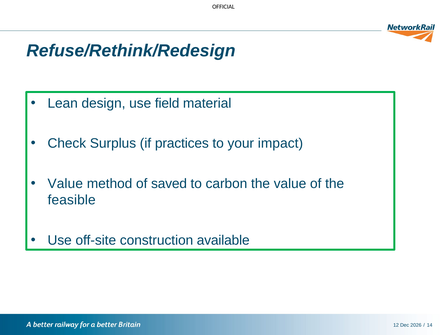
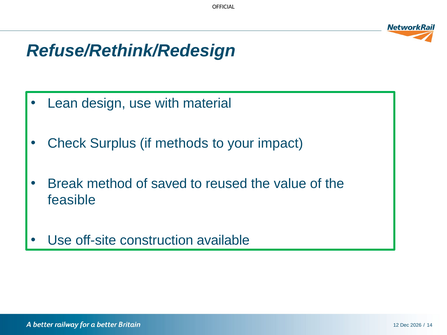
field: field -> with
practices: practices -> methods
Value at (65, 184): Value -> Break
carbon: carbon -> reused
